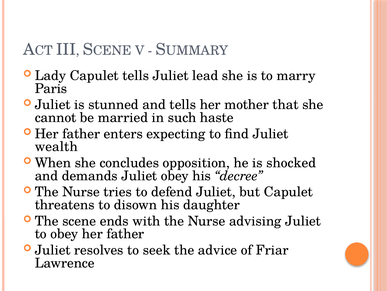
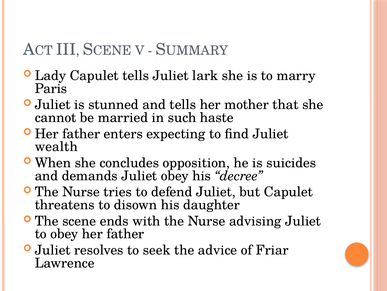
lead: lead -> lark
shocked: shocked -> suicides
